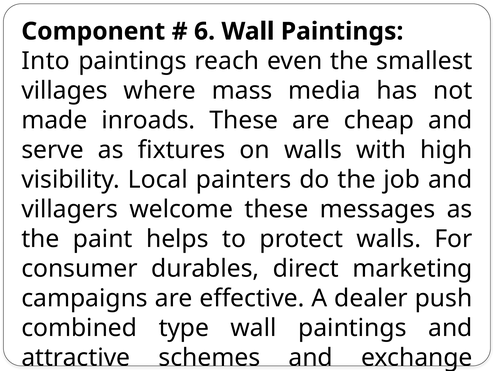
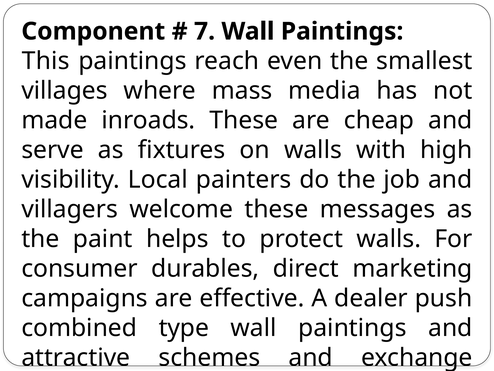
6: 6 -> 7
Into: Into -> This
